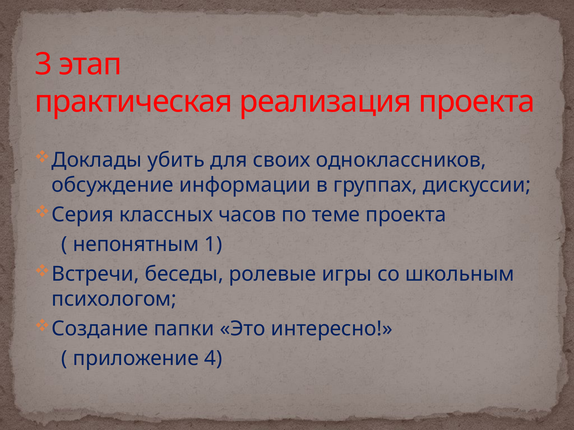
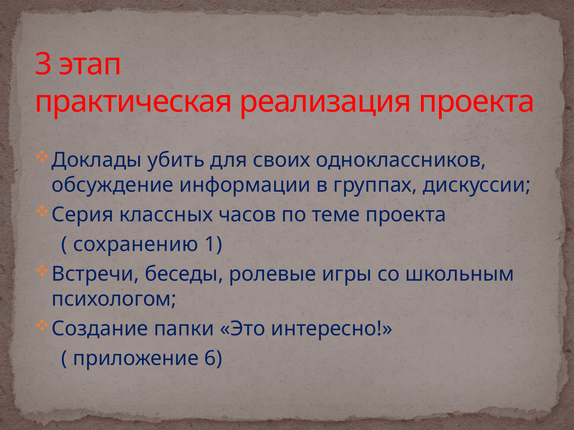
непонятным: непонятным -> сохранению
4: 4 -> 6
